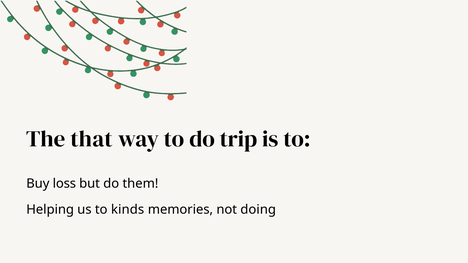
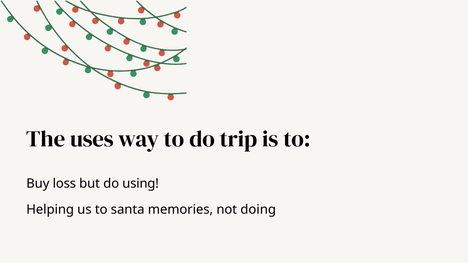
that: that -> uses
them: them -> using
kinds: kinds -> santa
